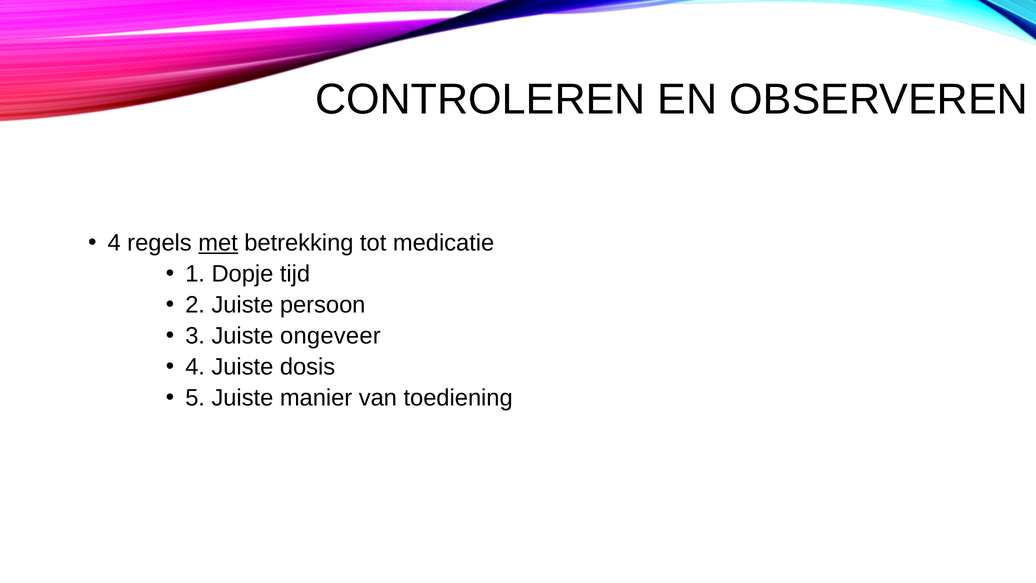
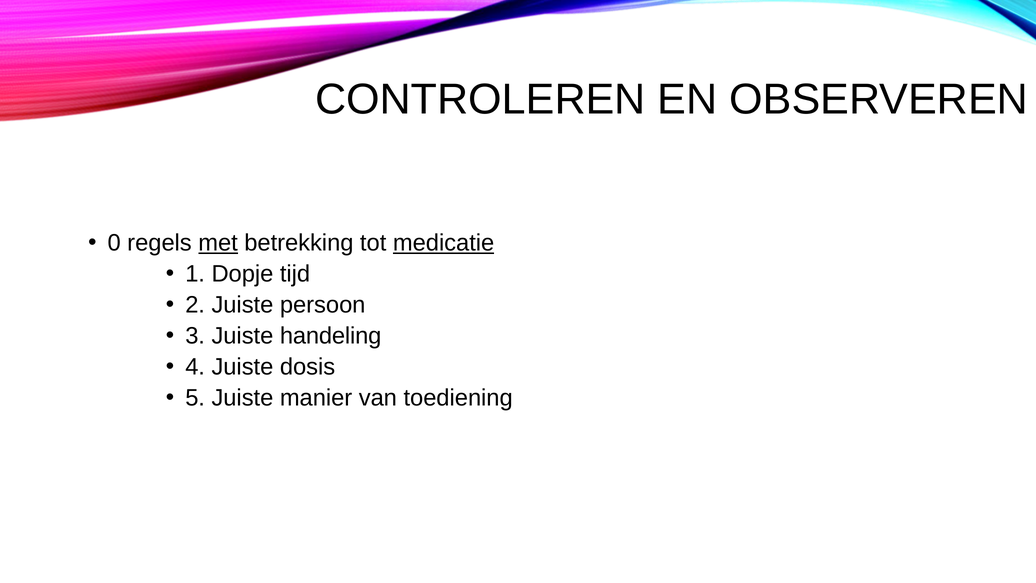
4 at (114, 243): 4 -> 0
medicatie underline: none -> present
ongeveer: ongeveer -> handeling
